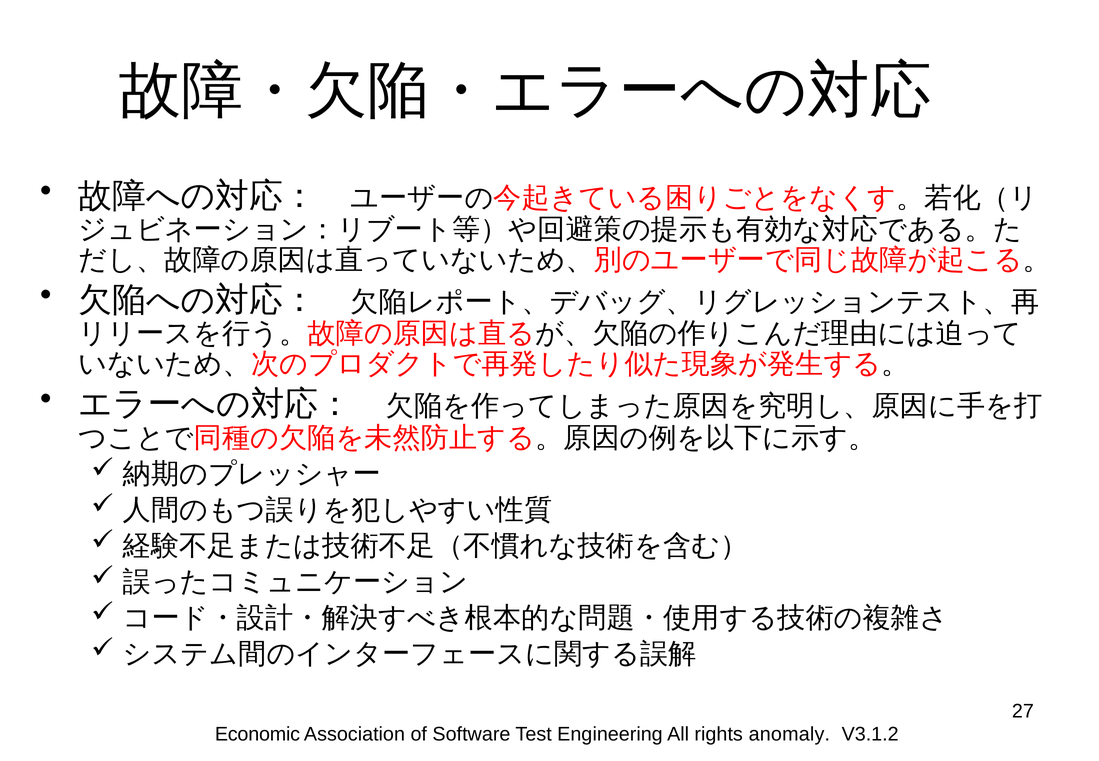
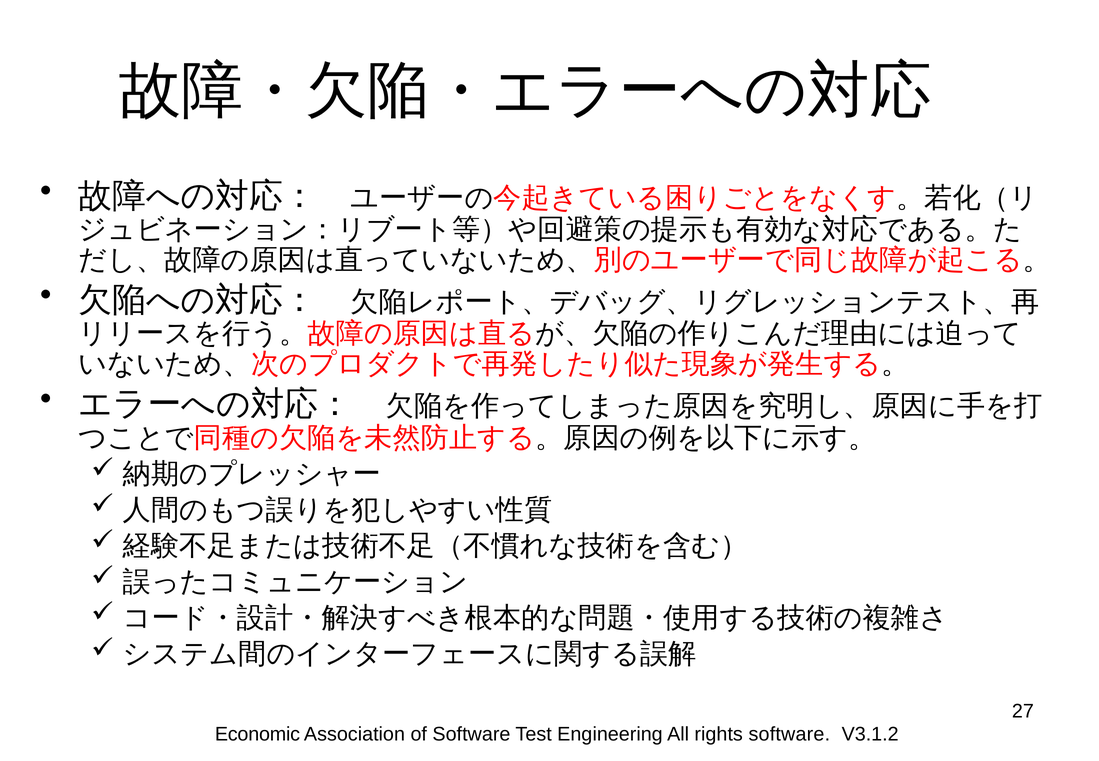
rights anomaly: anomaly -> software
